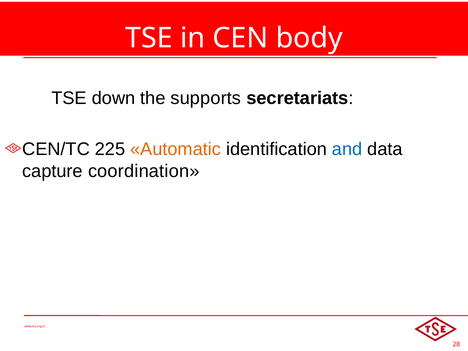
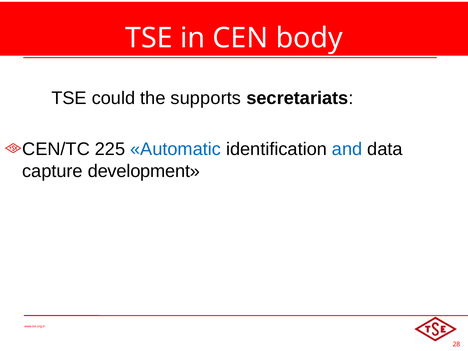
down: down -> could
Automatic colour: orange -> blue
coordination: coordination -> development
